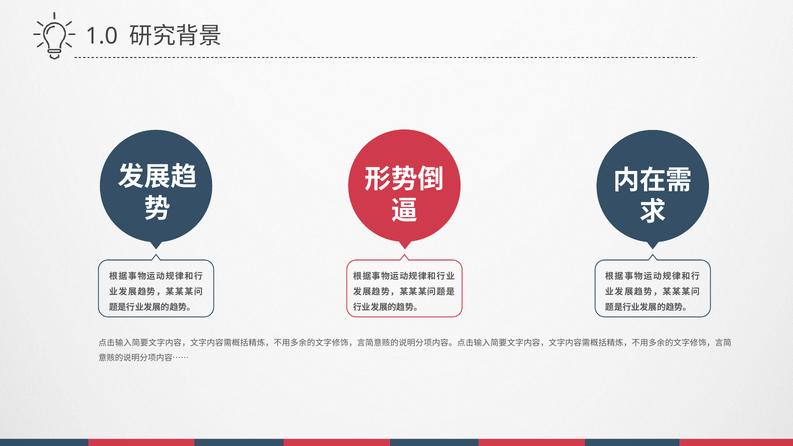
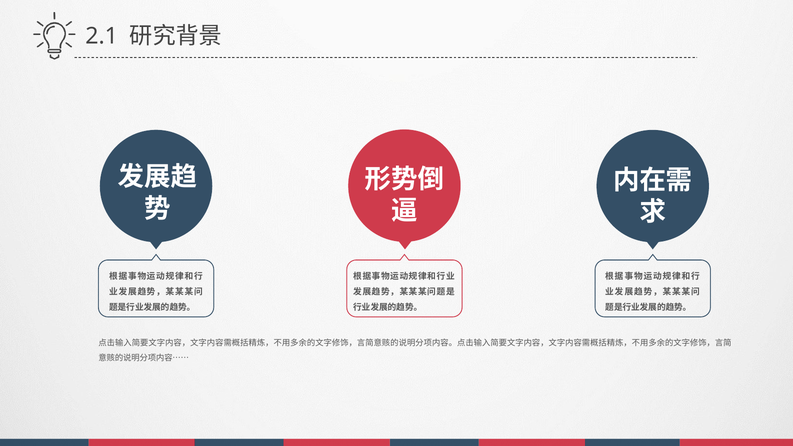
1.0: 1.0 -> 2.1
